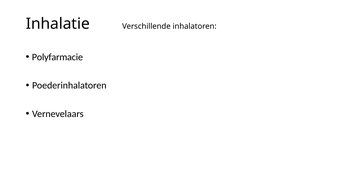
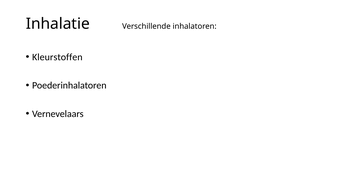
Polyfarmacie: Polyfarmacie -> Kleurstoffen
